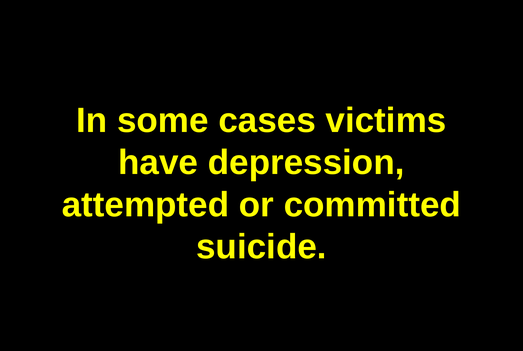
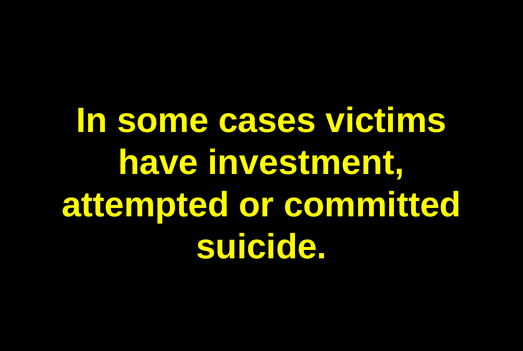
depression: depression -> investment
